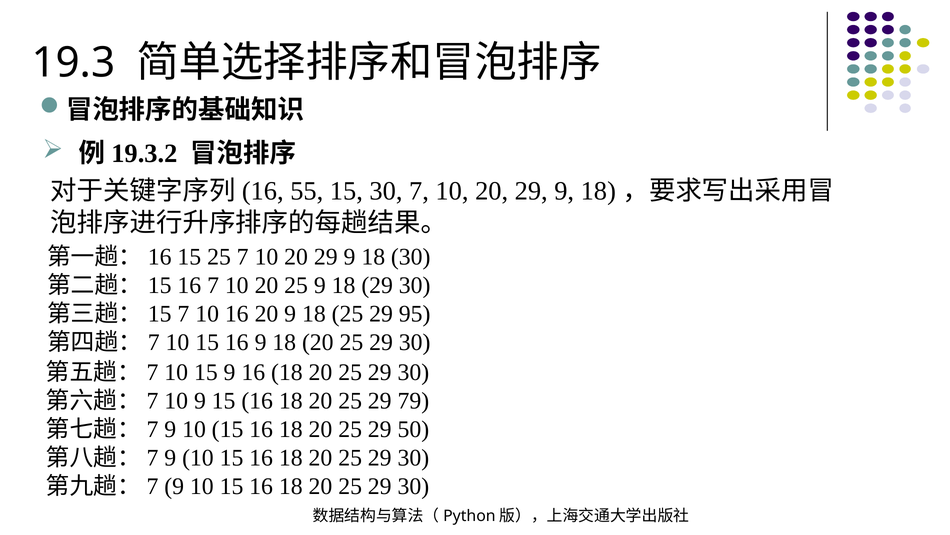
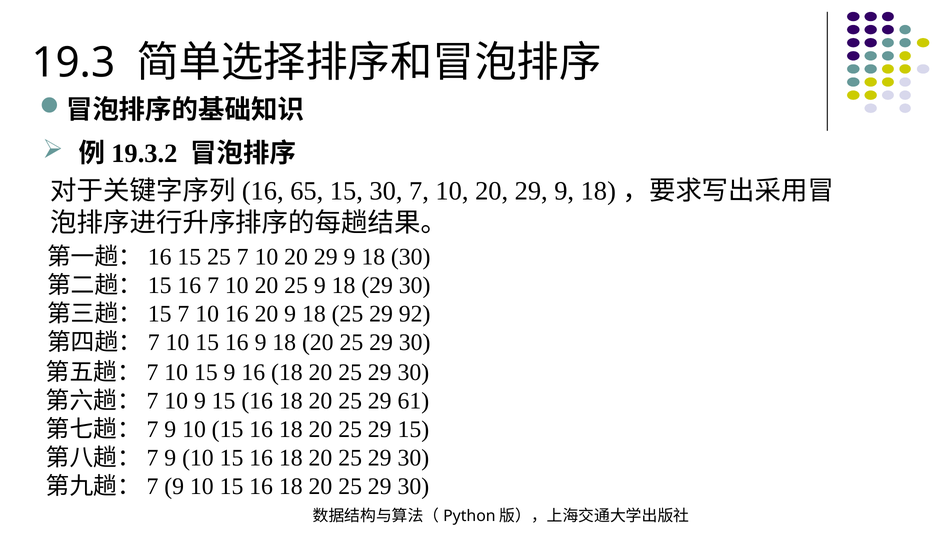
55: 55 -> 65
95: 95 -> 92
79: 79 -> 61
29 50: 50 -> 15
